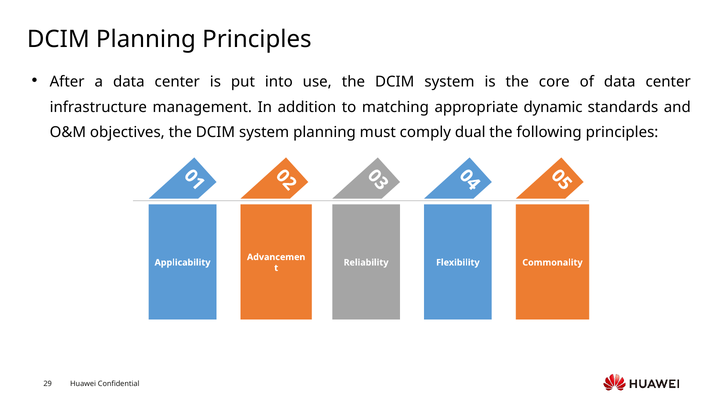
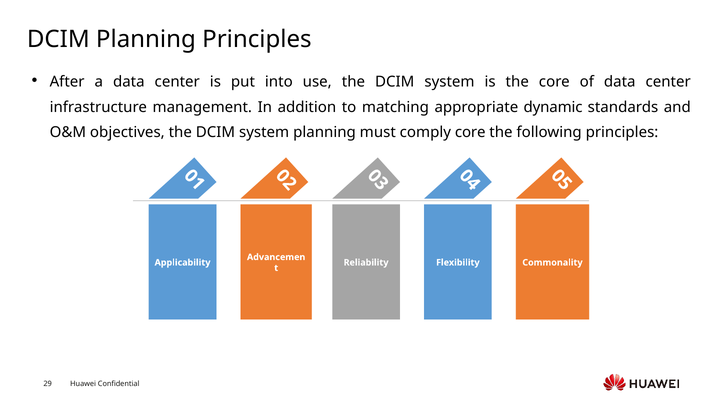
comply dual: dual -> core
